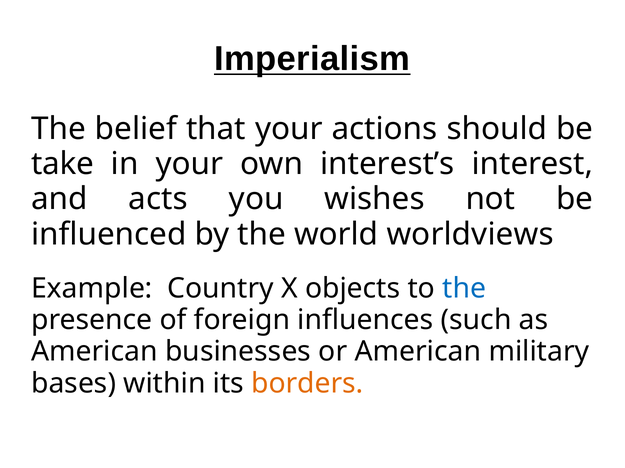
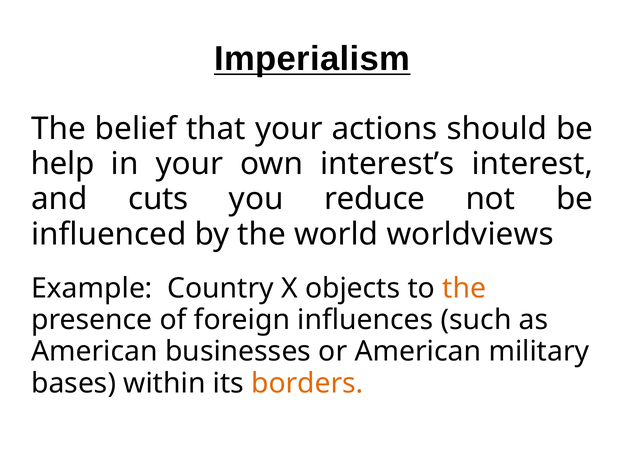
take: take -> help
acts: acts -> cuts
wishes: wishes -> reduce
the at (464, 289) colour: blue -> orange
